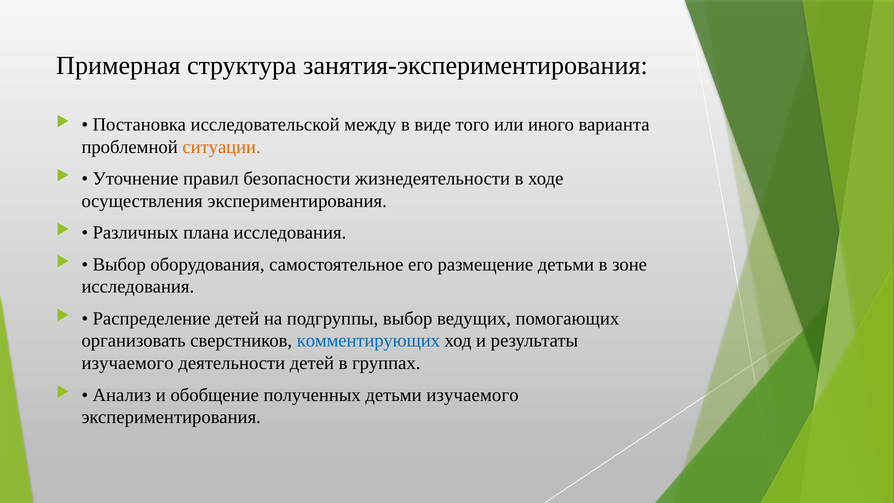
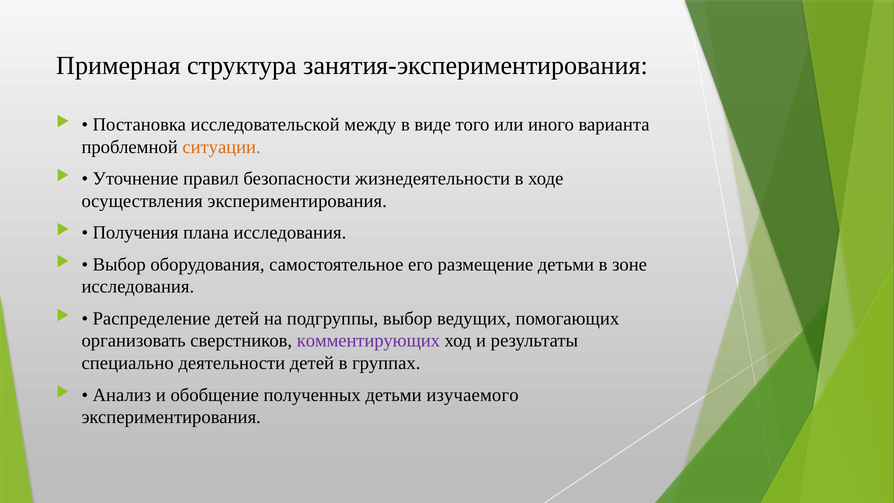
Различных: Различных -> Получения
комментирующих colour: blue -> purple
изучаемого at (128, 363): изучаемого -> специально
